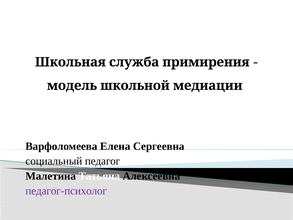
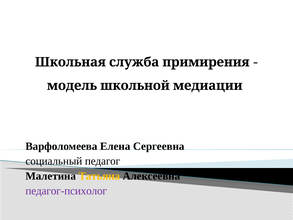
Татьяна colour: white -> yellow
